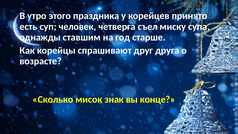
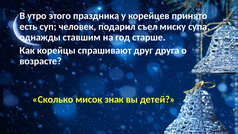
четверга: четверга -> подарил
конце: конце -> детей
